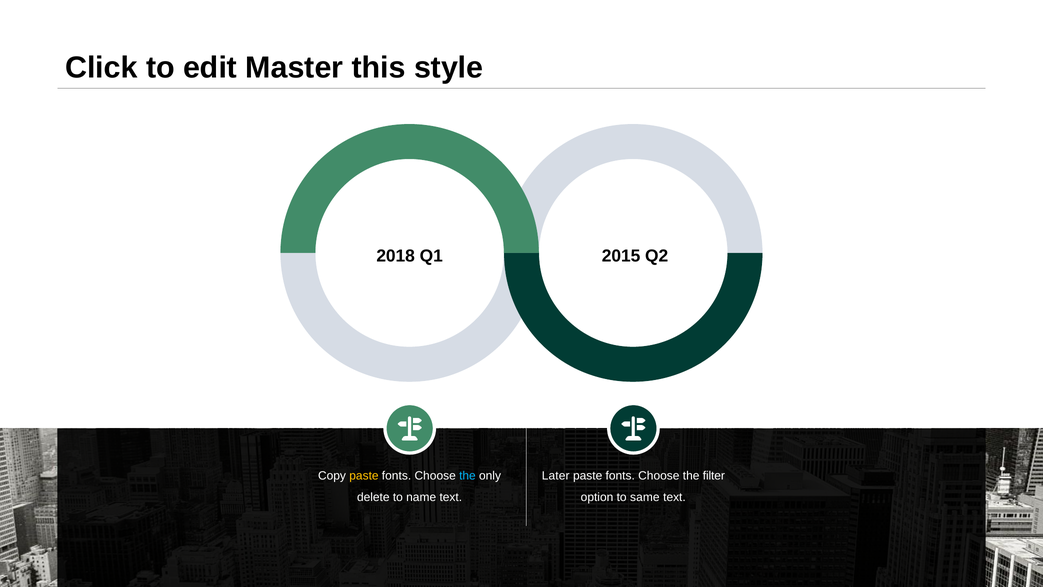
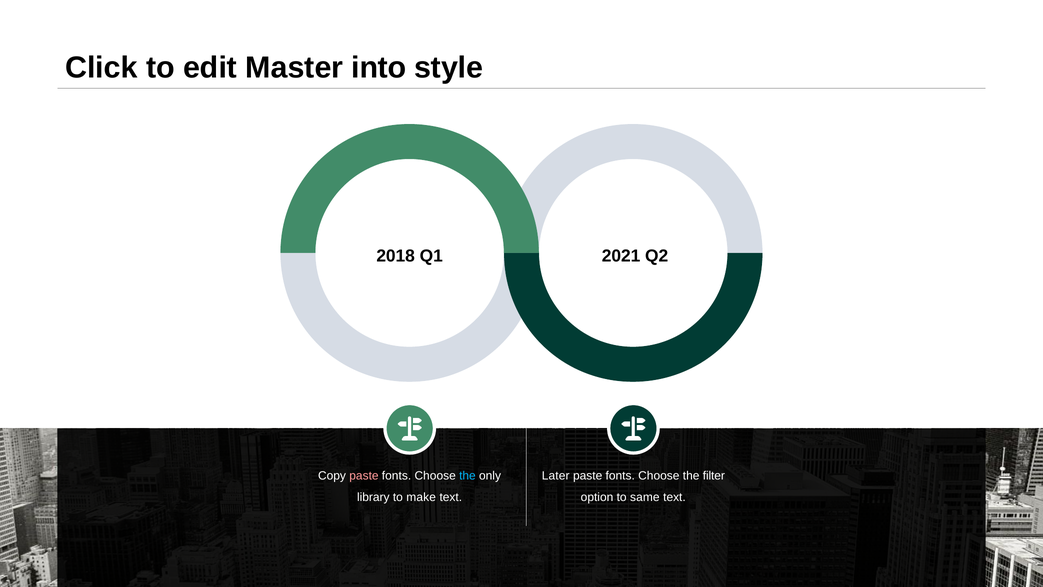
this: this -> into
2015: 2015 -> 2021
paste at (364, 475) colour: yellow -> pink
delete: delete -> library
name: name -> make
